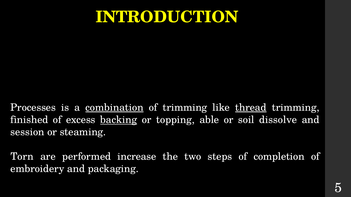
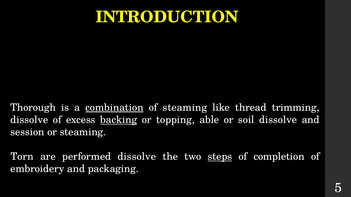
Processes: Processes -> Thorough
of trimming: trimming -> steaming
thread underline: present -> none
finished at (29, 120): finished -> dissolve
performed increase: increase -> dissolve
steps underline: none -> present
